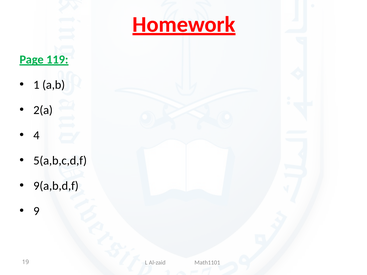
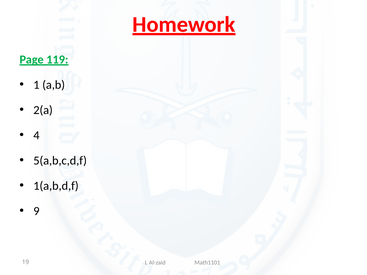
9(a,b,d,f: 9(a,b,d,f -> 1(a,b,d,f
